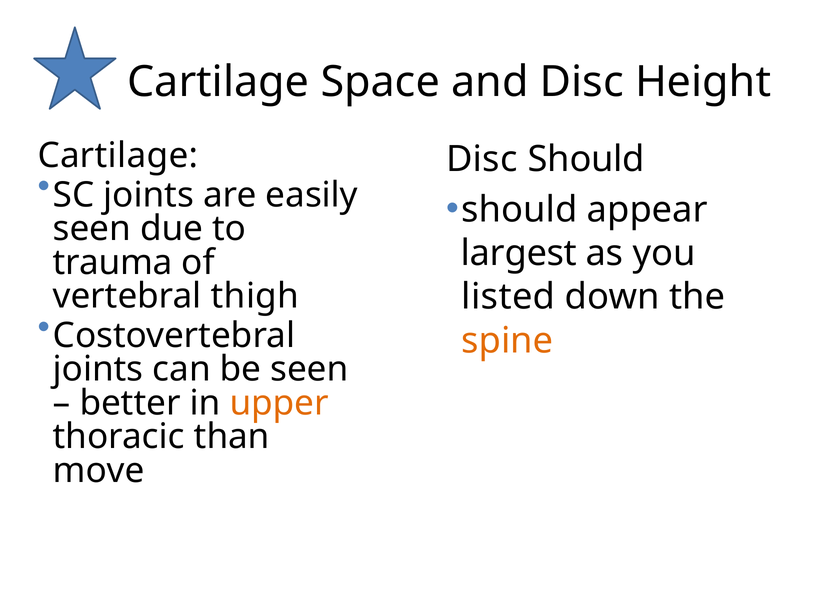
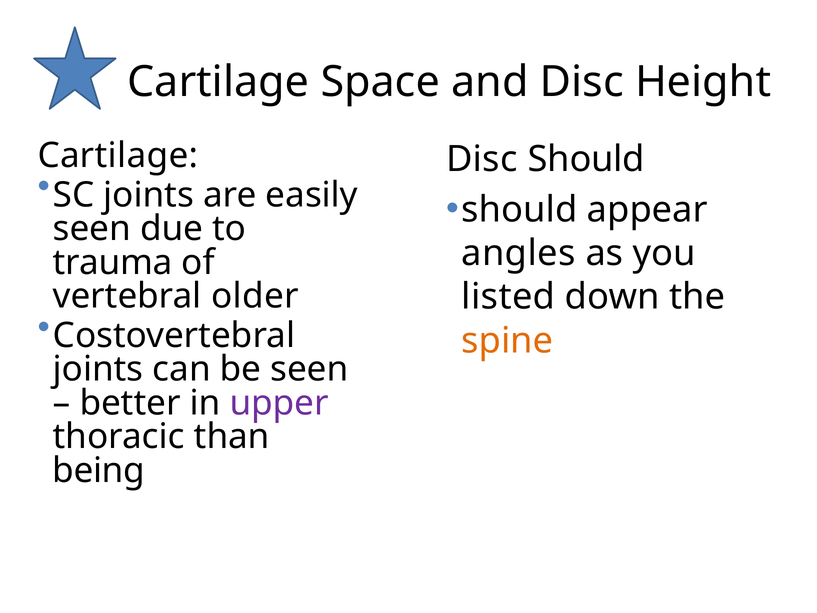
largest: largest -> angles
thigh: thigh -> older
upper colour: orange -> purple
move: move -> being
